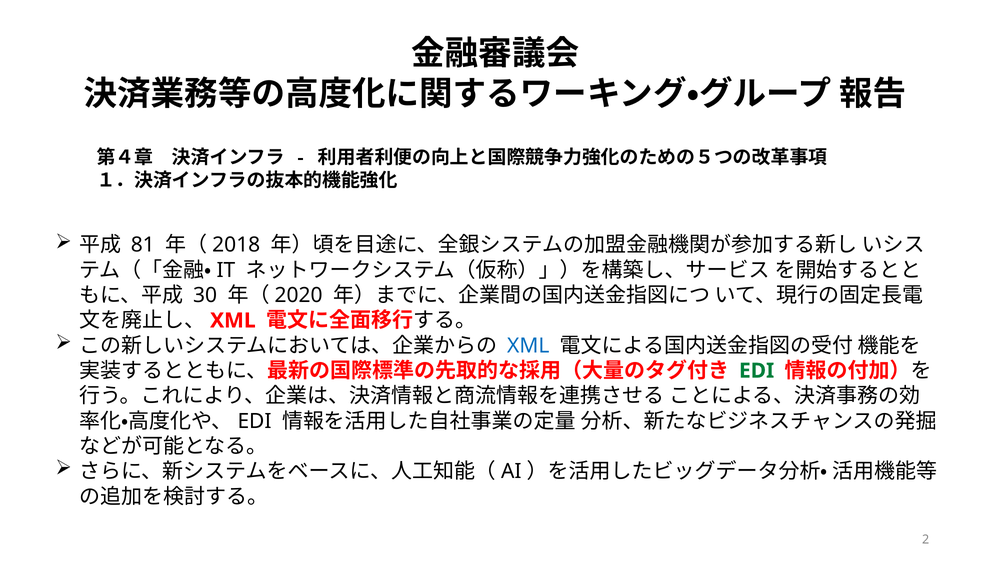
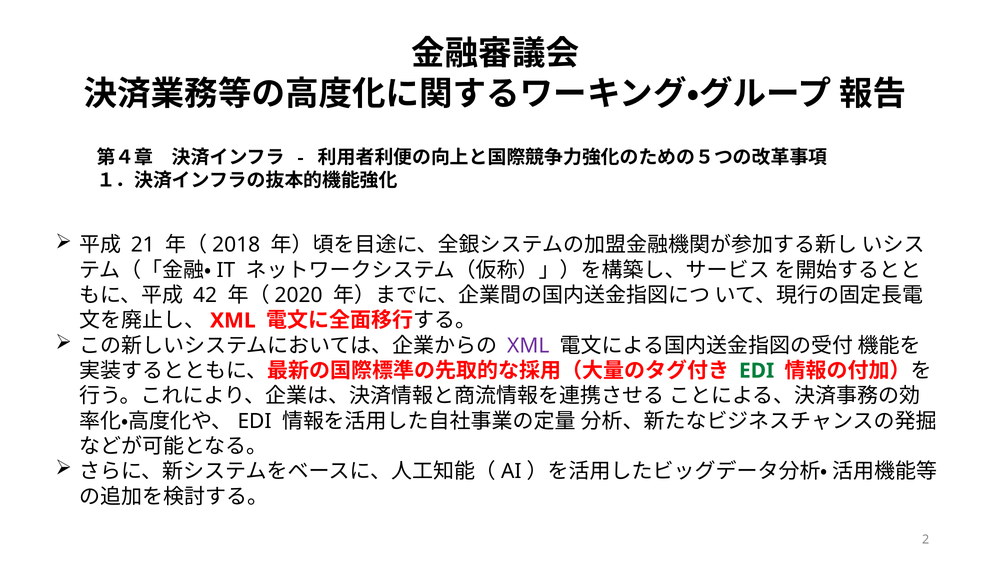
81: 81 -> 21
30: 30 -> 42
XML at (528, 346) colour: blue -> purple
